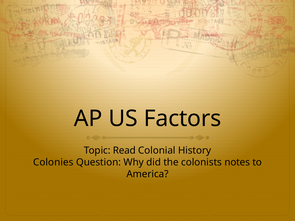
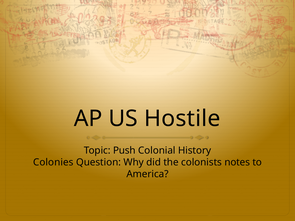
Factors: Factors -> Hostile
Read: Read -> Push
